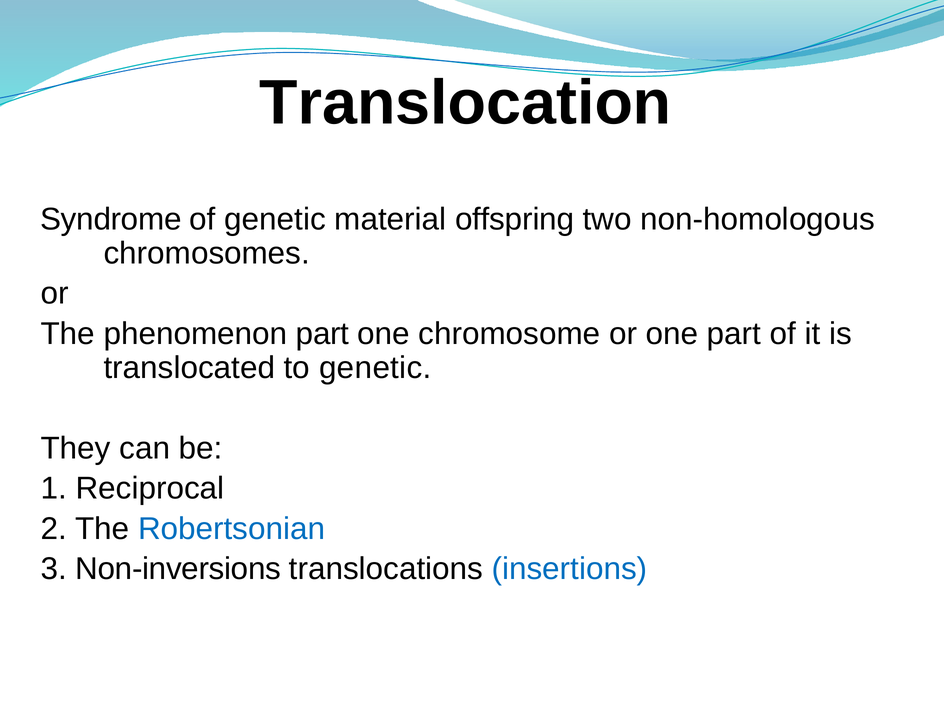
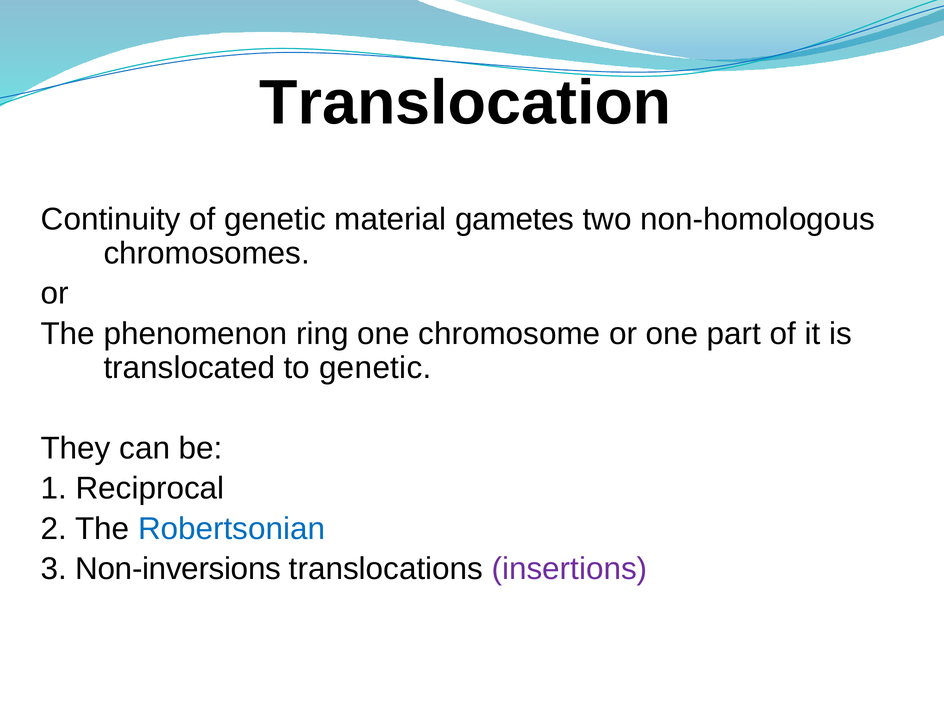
Syndrome: Syndrome -> Continuity
offspring: offspring -> gametes
phenomenon part: part -> ring
insertions colour: blue -> purple
